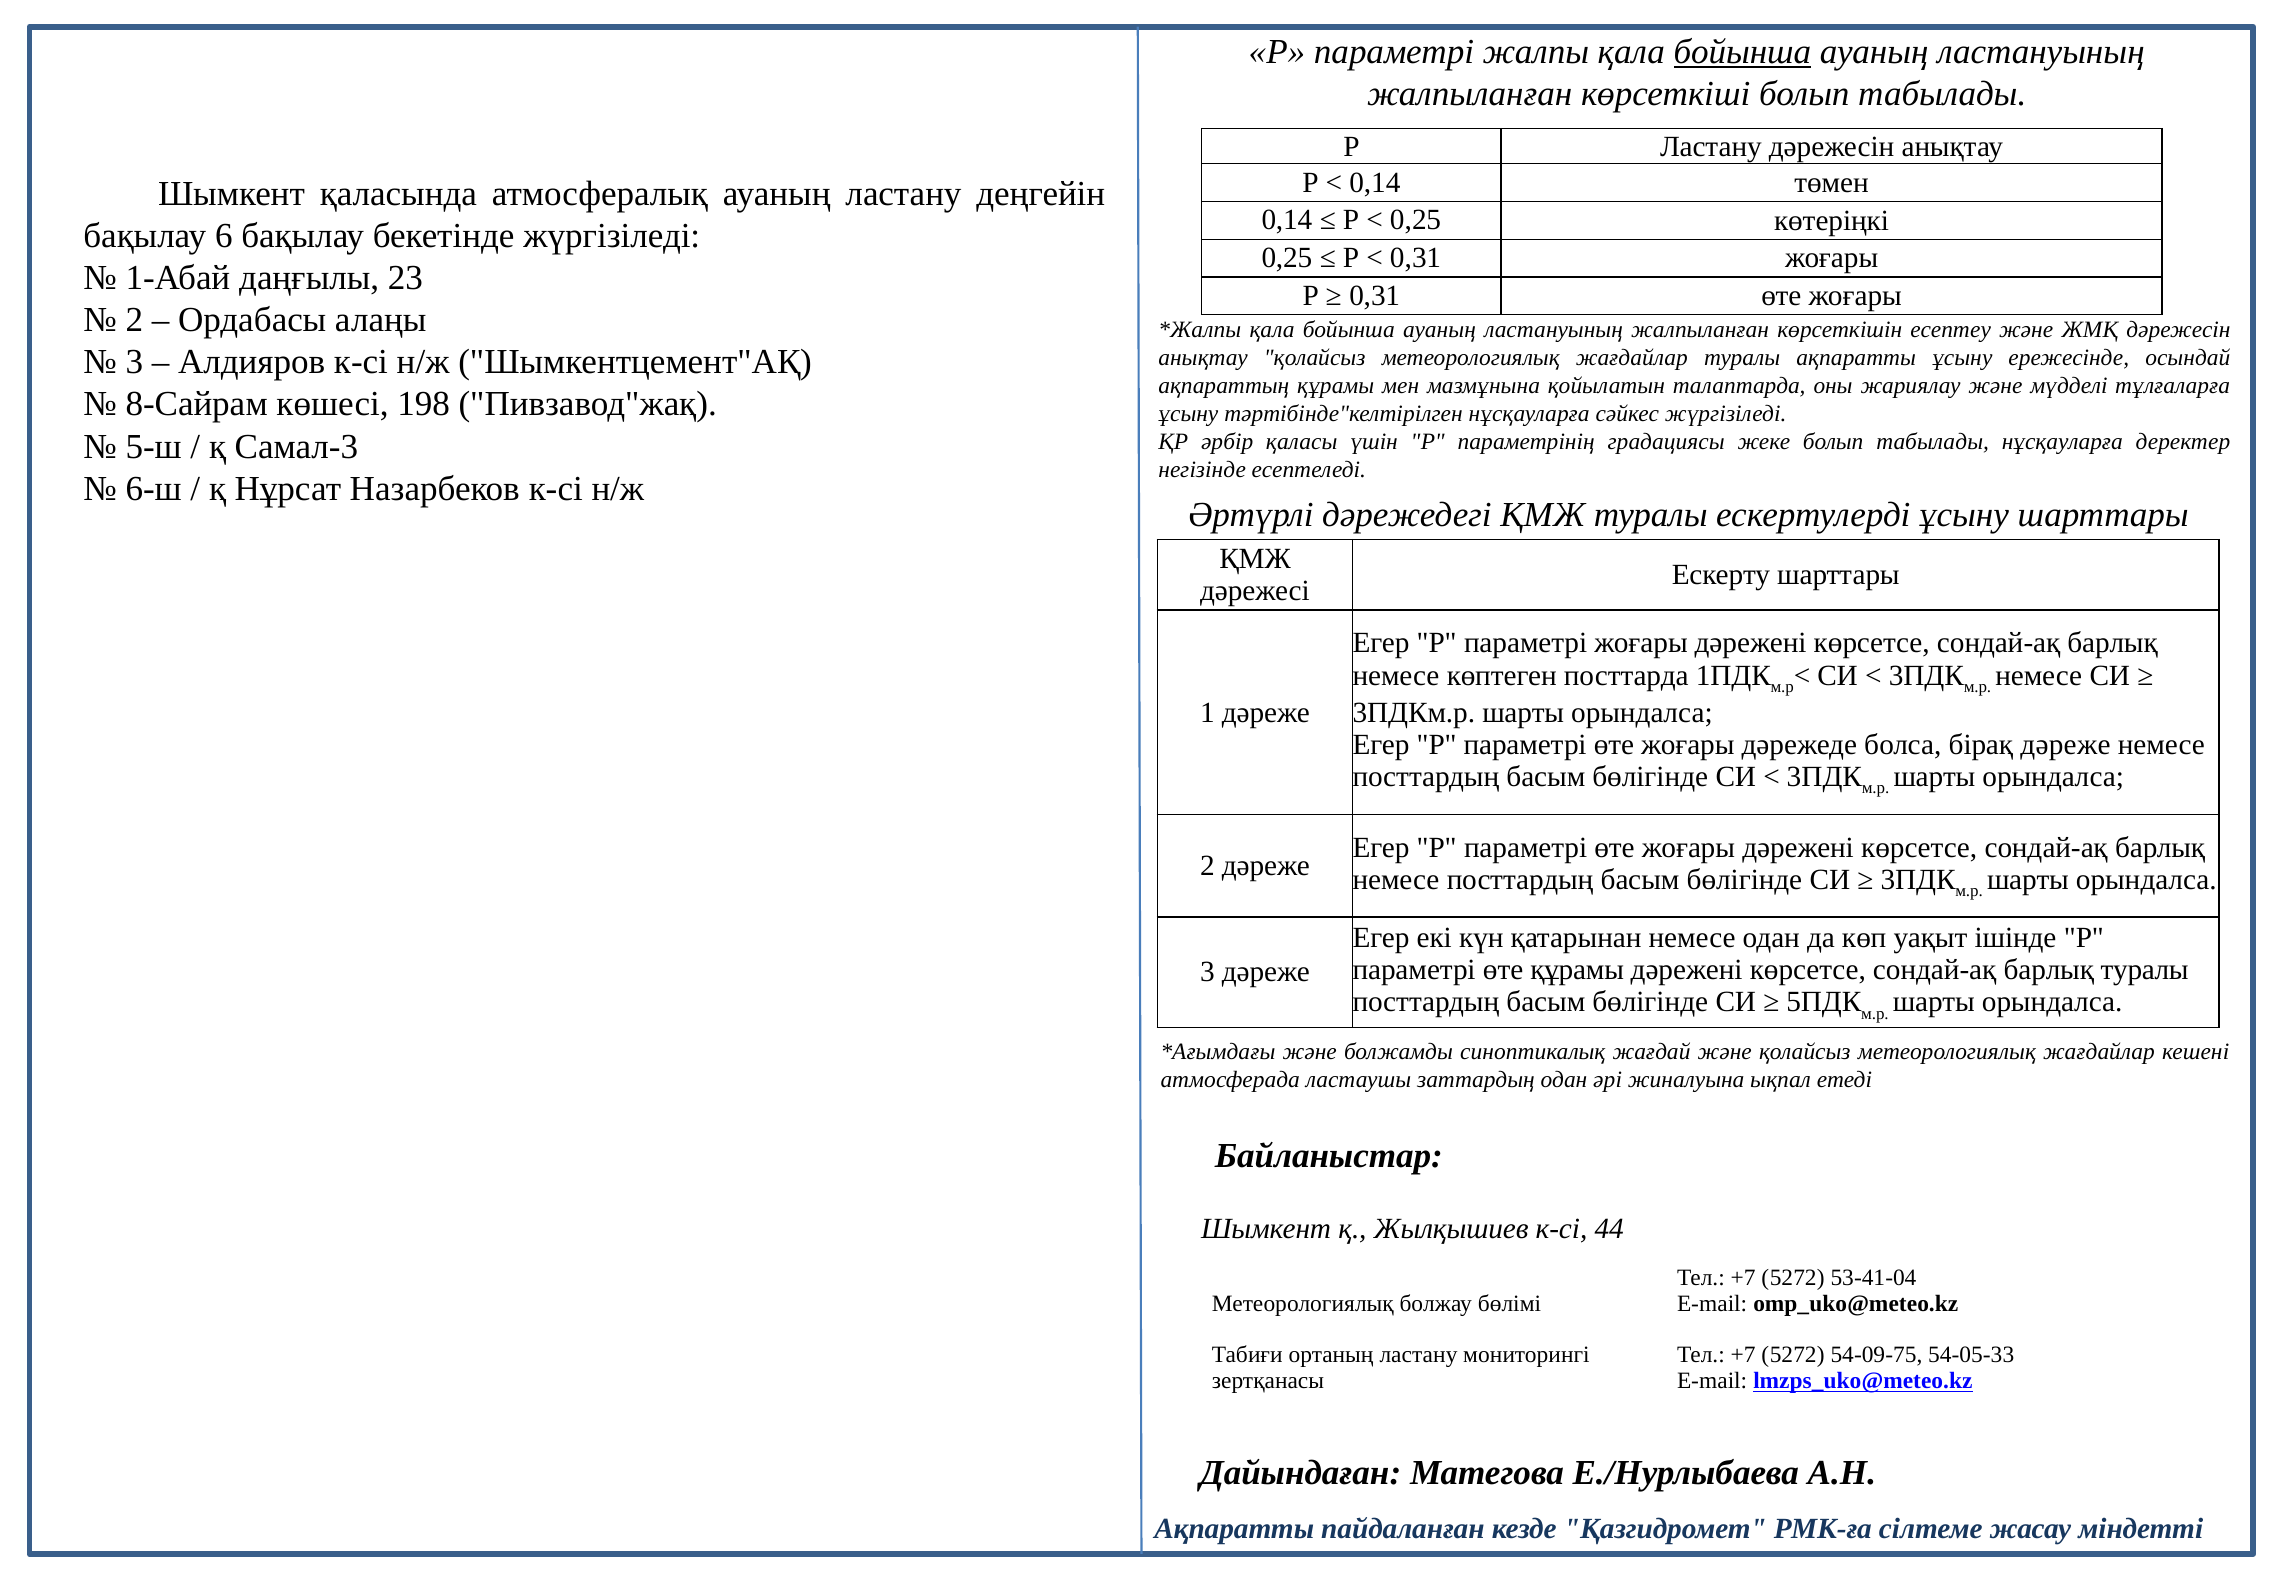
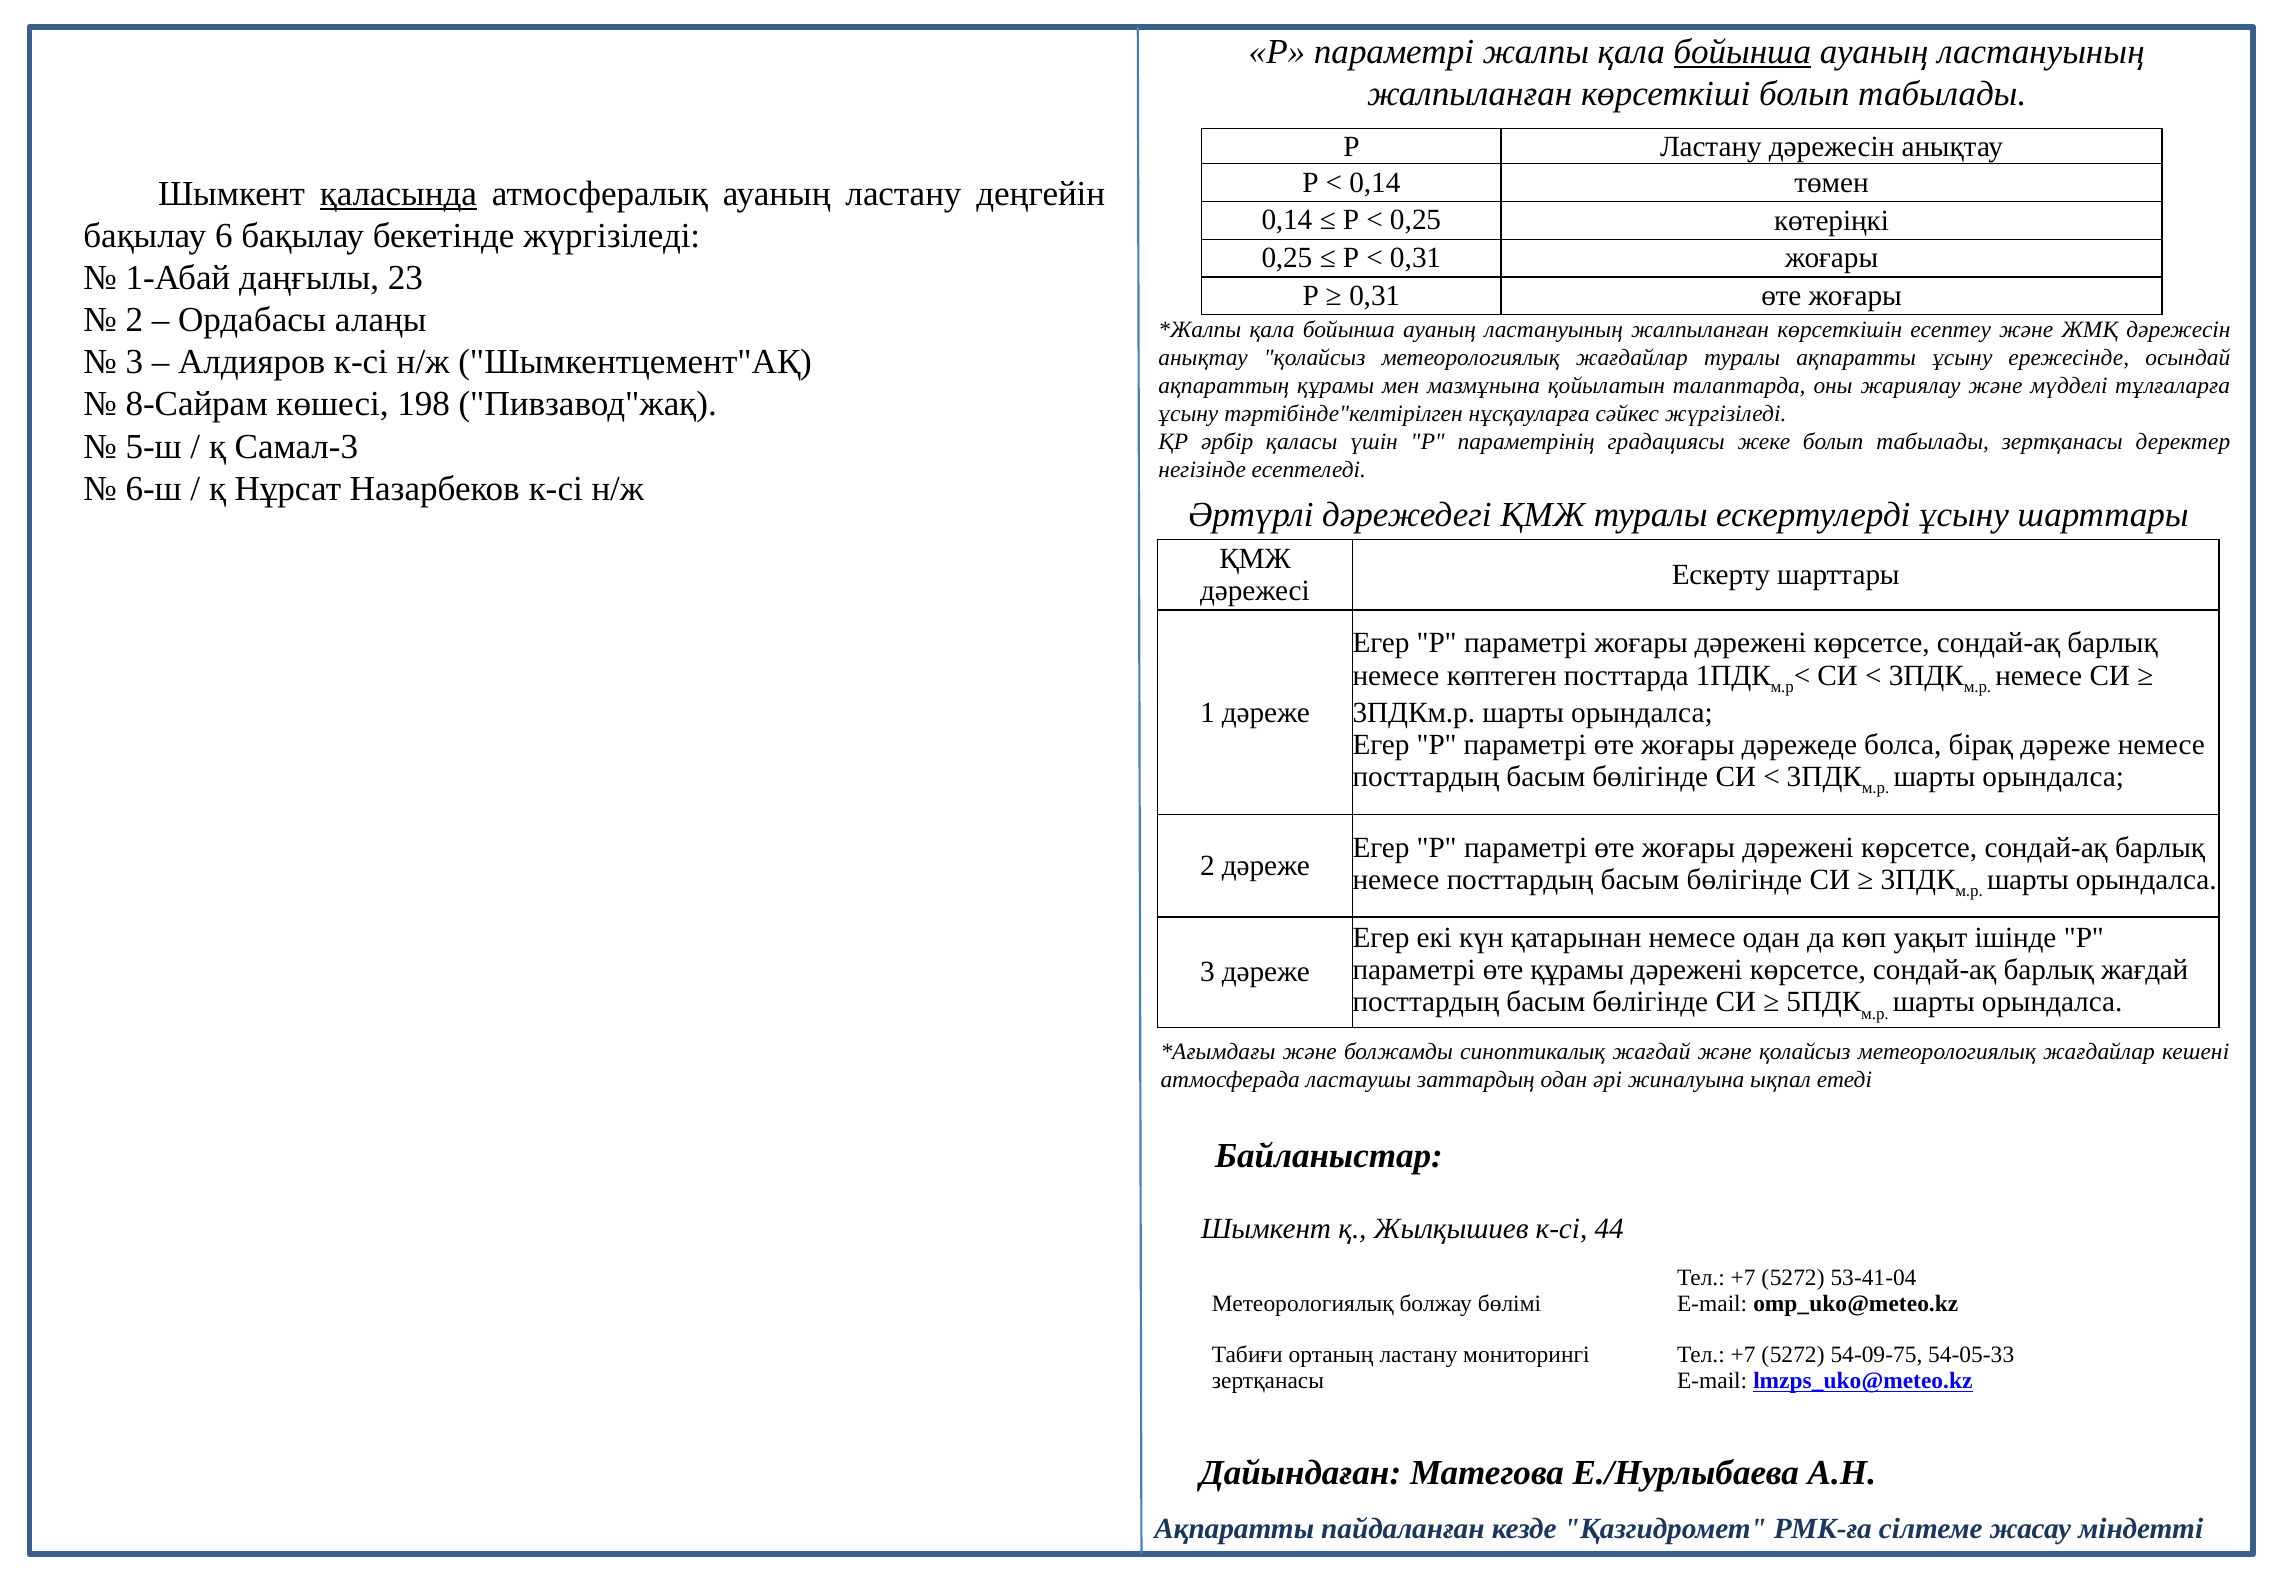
қаласында underline: none -> present
табылады нұсқауларға: нұсқауларға -> зертқанасы
барлық туралы: туралы -> жағдай
